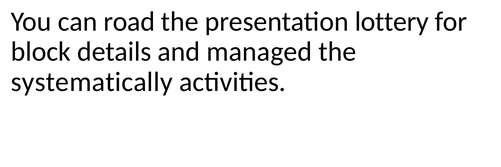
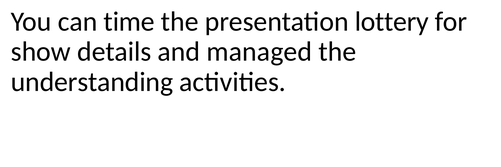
road: road -> time
block: block -> show
systematically: systematically -> understanding
